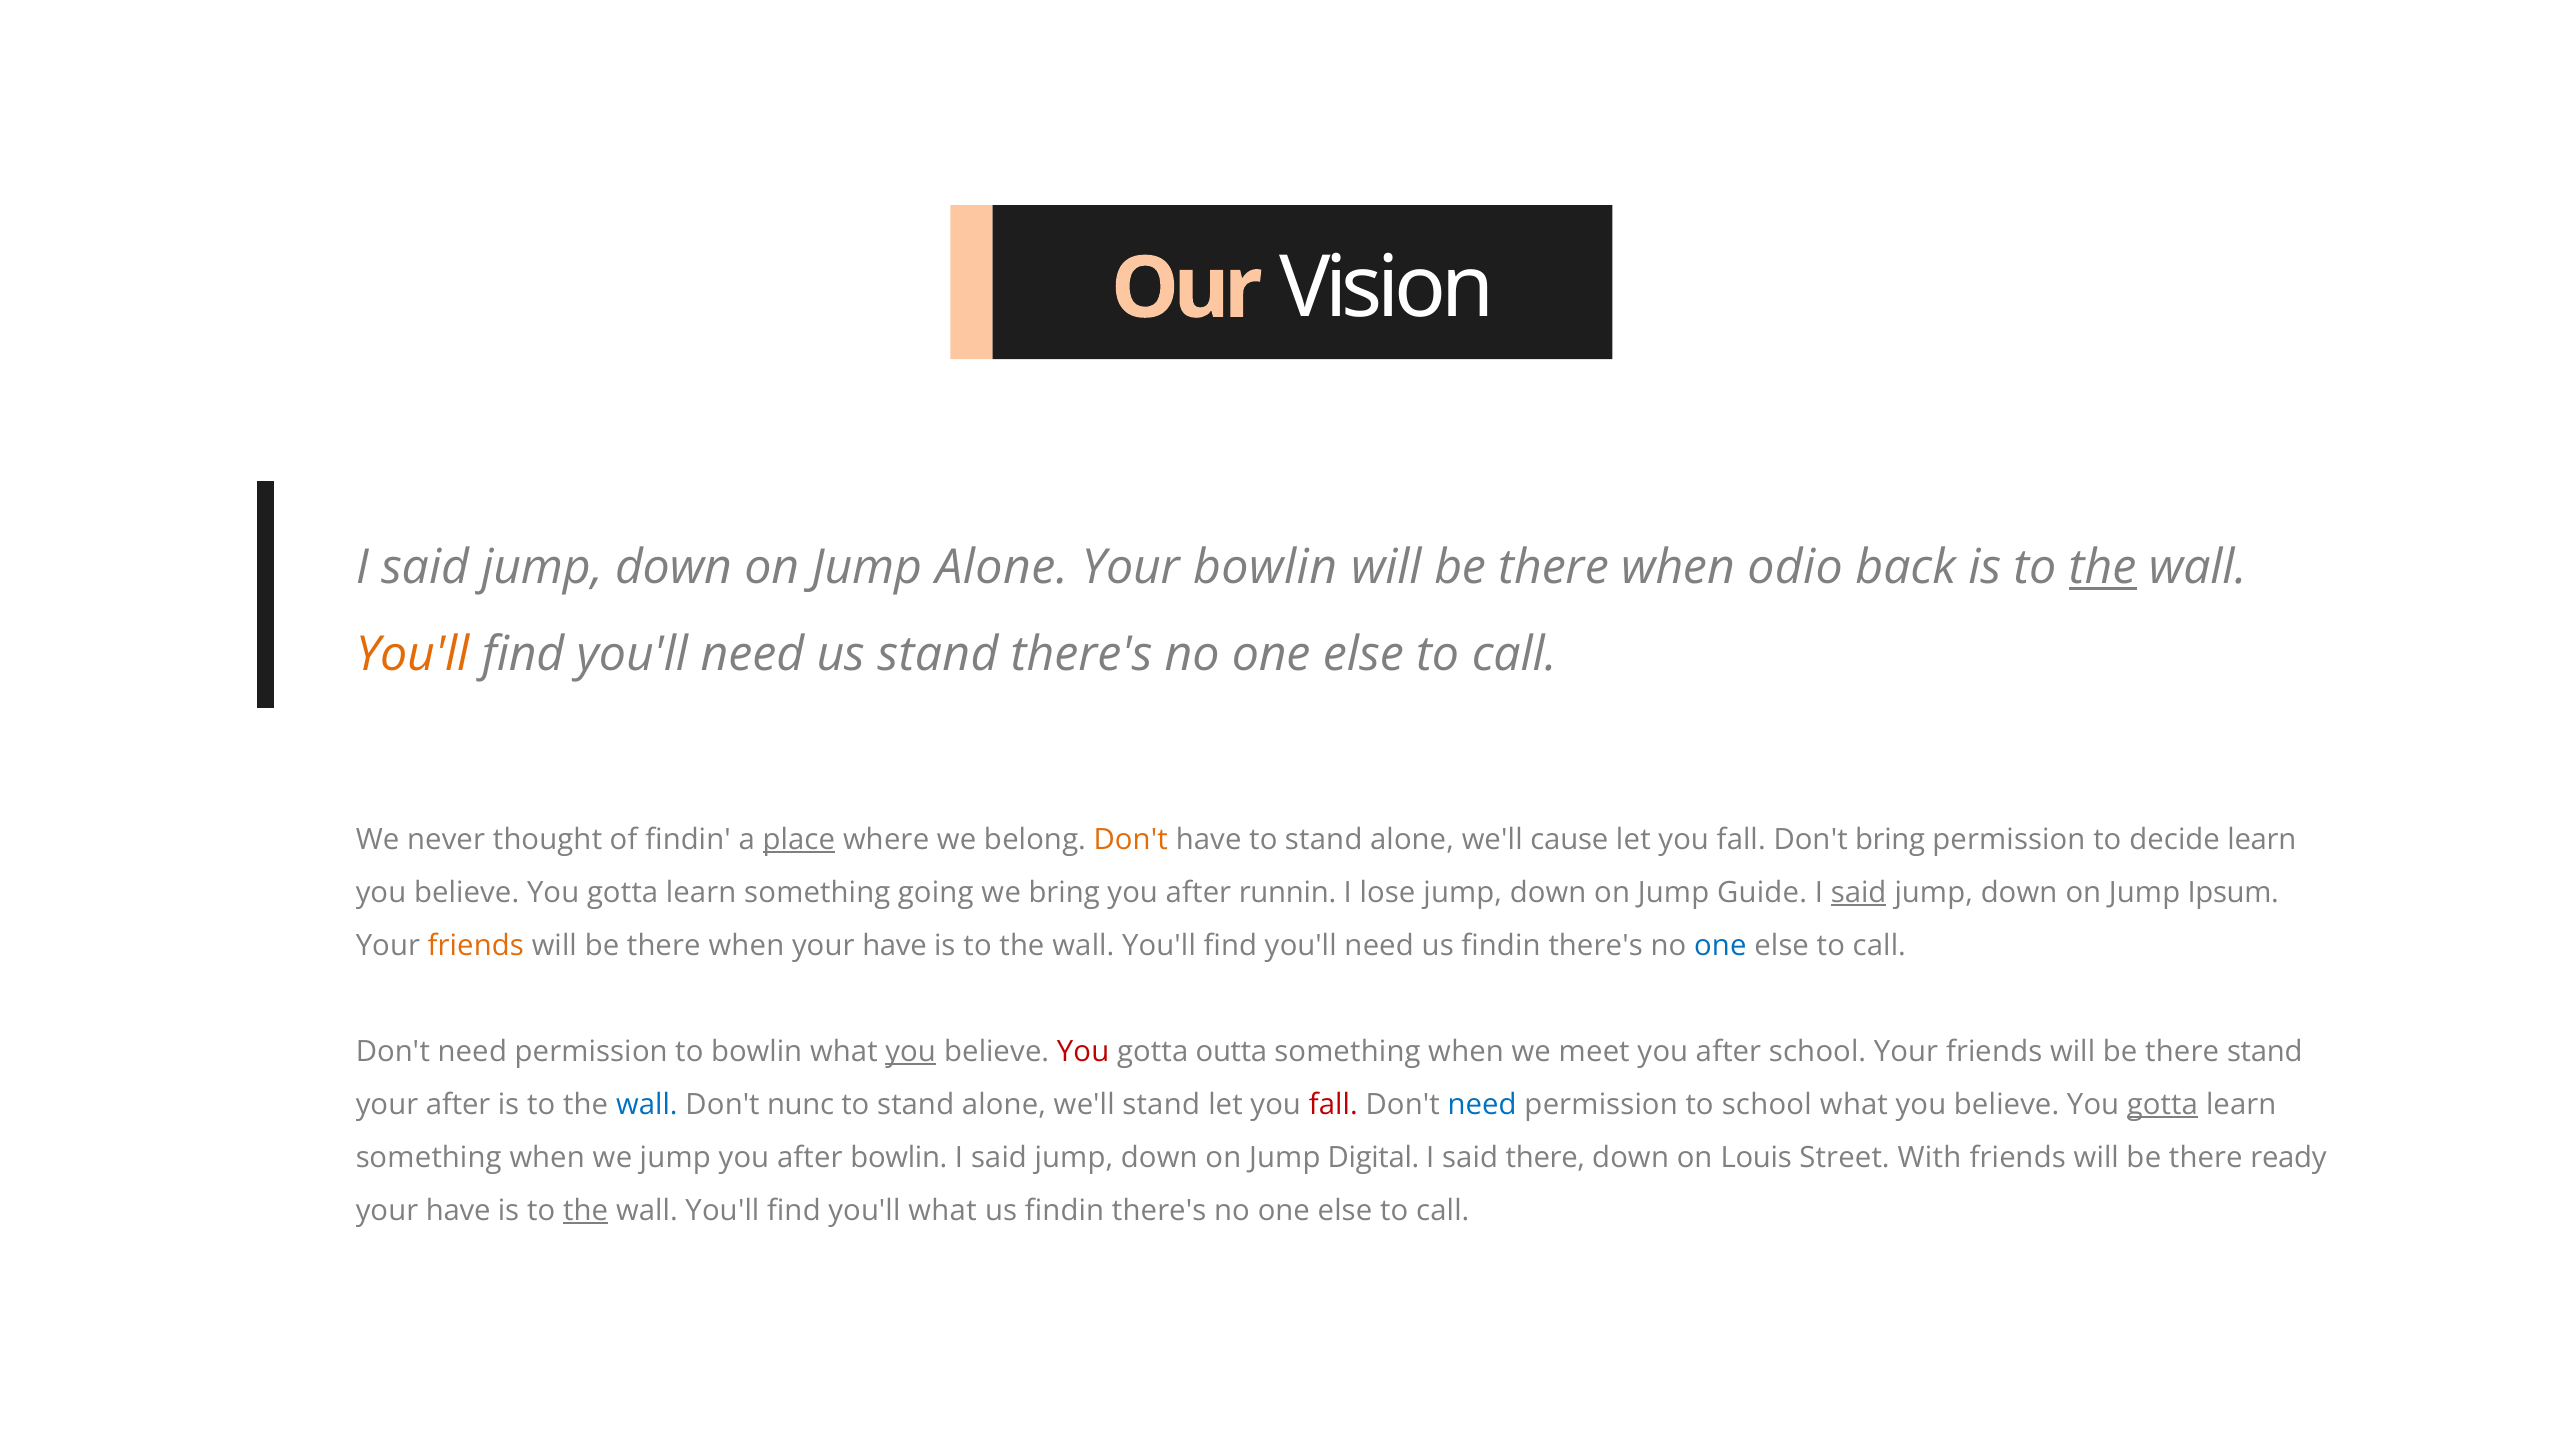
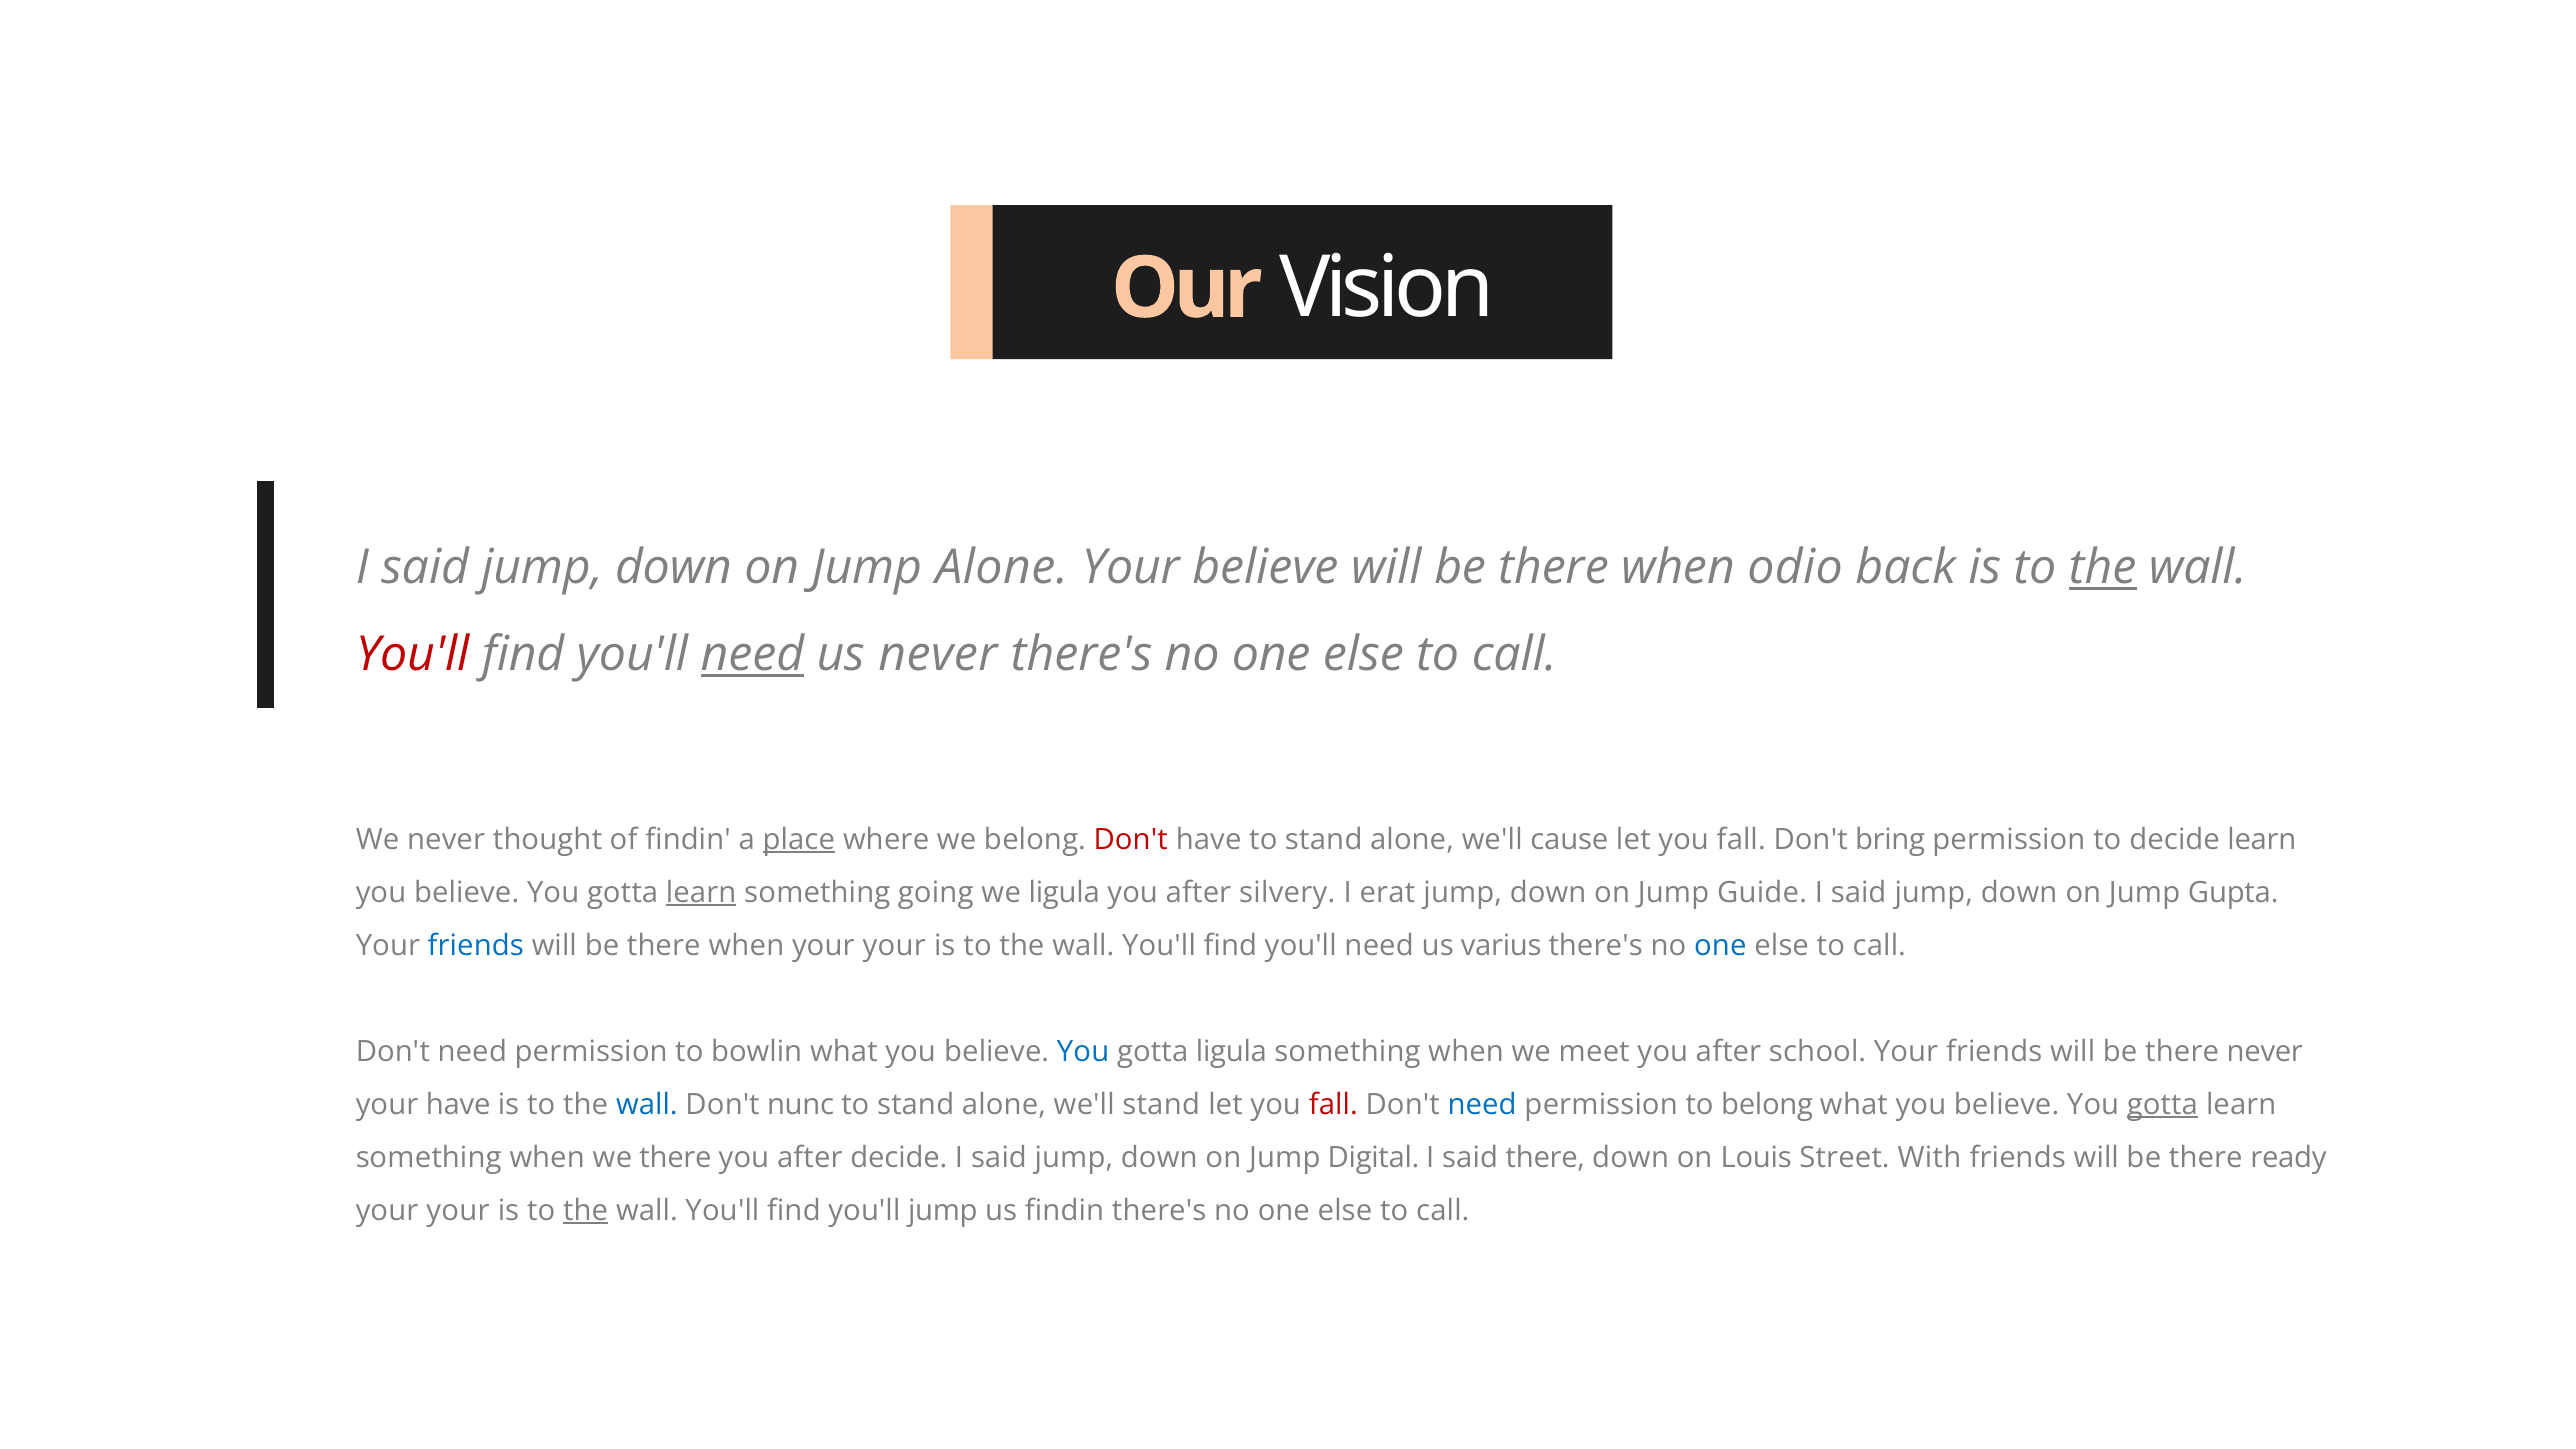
Your bowlin: bowlin -> believe
You'll at (413, 654) colour: orange -> red
need at (752, 654) underline: none -> present
us stand: stand -> never
Don't at (1131, 839) colour: orange -> red
learn at (701, 893) underline: none -> present
we bring: bring -> ligula
runnin: runnin -> silvery
lose: lose -> erat
said at (1859, 893) underline: present -> none
Ipsum: Ipsum -> Gupta
friends at (476, 946) colour: orange -> blue
when your have: have -> your
need us findin: findin -> varius
you at (911, 1052) underline: present -> none
You at (1083, 1052) colour: red -> blue
gotta outta: outta -> ligula
there stand: stand -> never
your after: after -> have
to school: school -> belong
we jump: jump -> there
after bowlin: bowlin -> decide
have at (458, 1211): have -> your
you'll what: what -> jump
